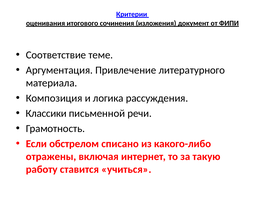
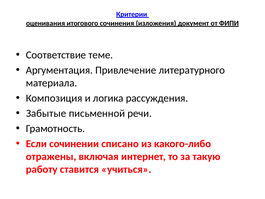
Классики: Классики -> Забытые
обстрелом: обстрелом -> сочинении
